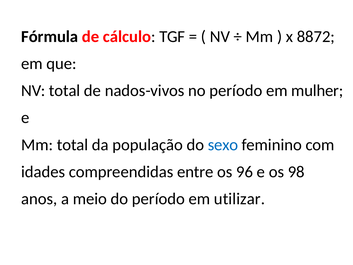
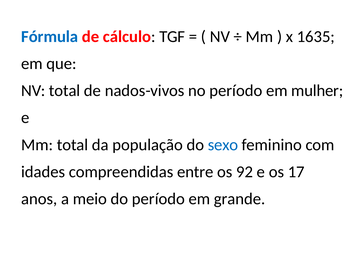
Fórmula colour: black -> blue
8872: 8872 -> 1635
96: 96 -> 92
98: 98 -> 17
utilizar: utilizar -> grande
